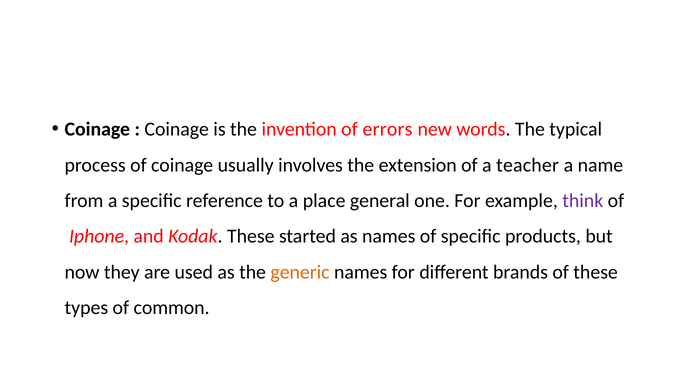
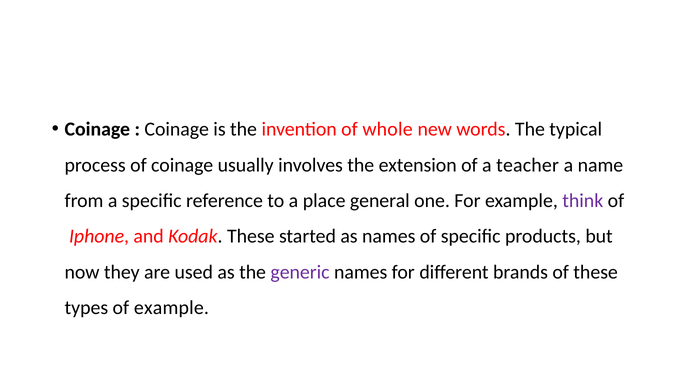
errors: errors -> whole
generic colour: orange -> purple
of common: common -> example
